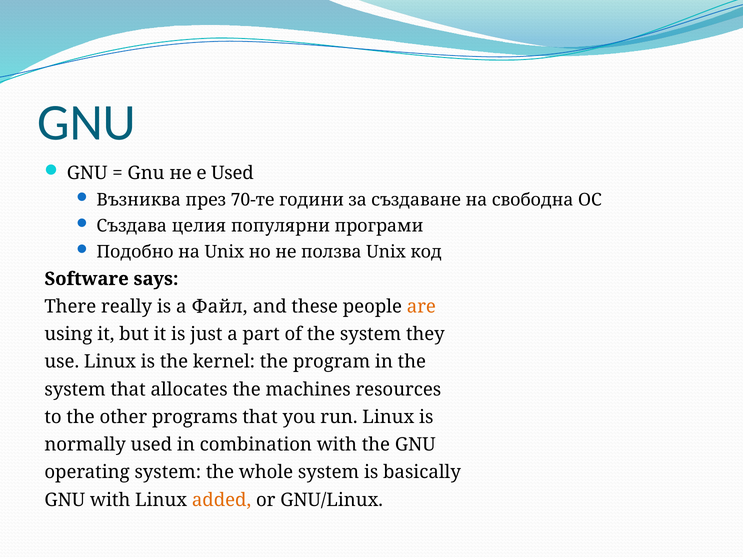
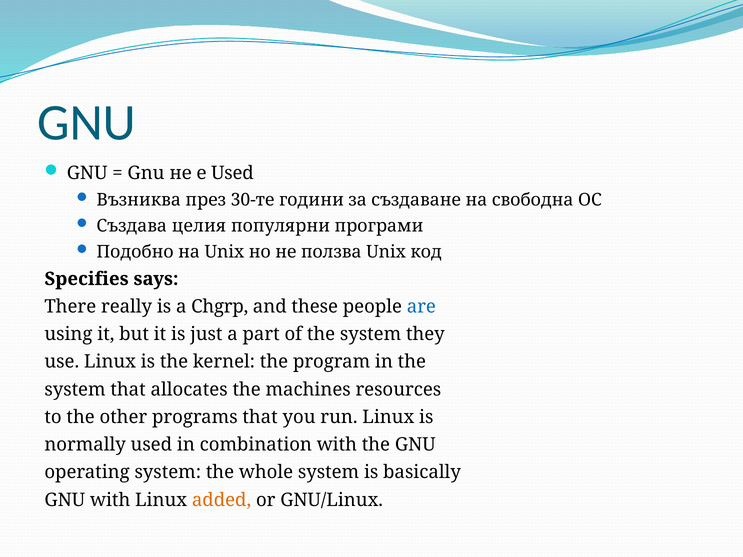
70-те: 70-те -> 30-те
Software: Software -> Specifies
Файл: Файл -> Chgrp
are colour: orange -> blue
